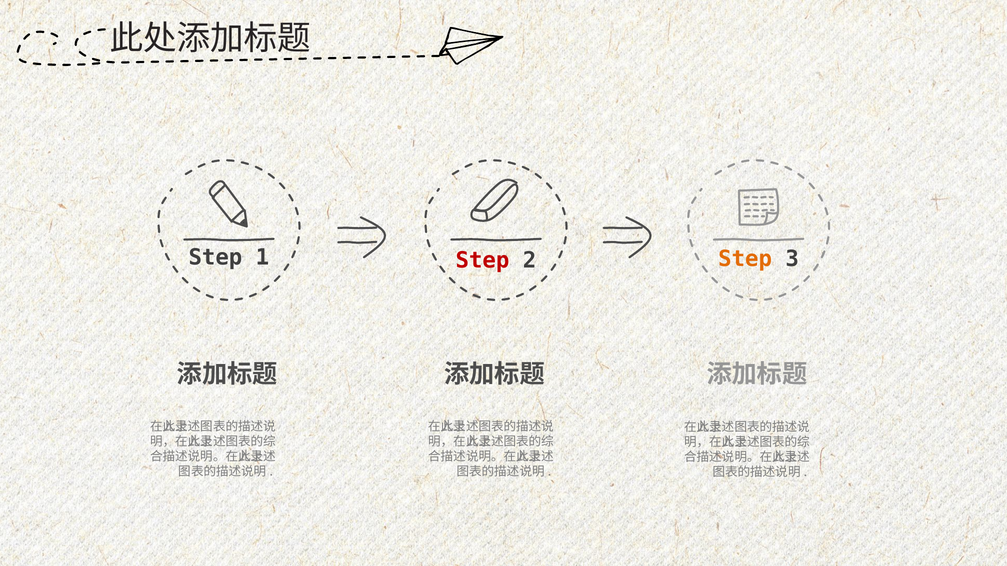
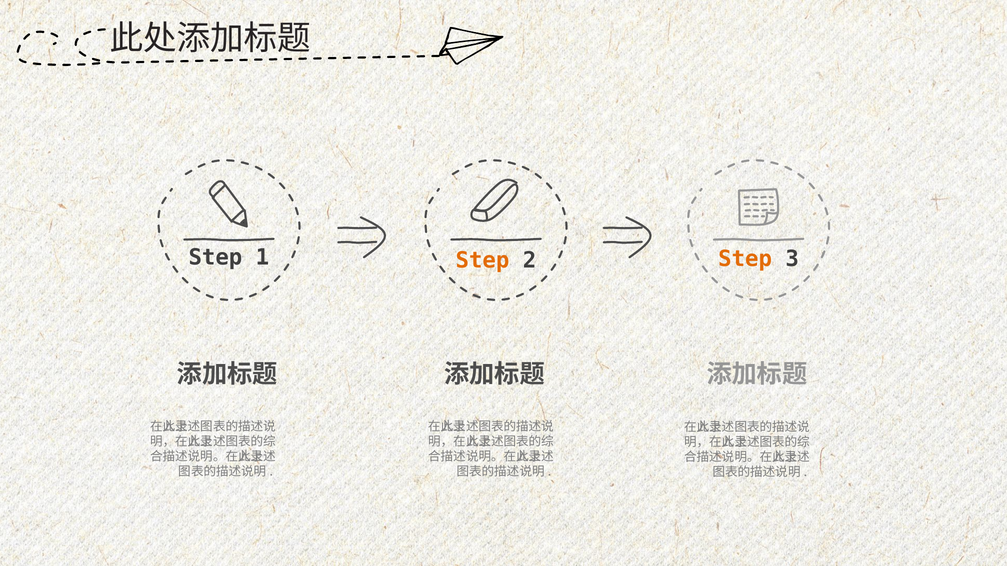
Step at (482, 261) colour: red -> orange
